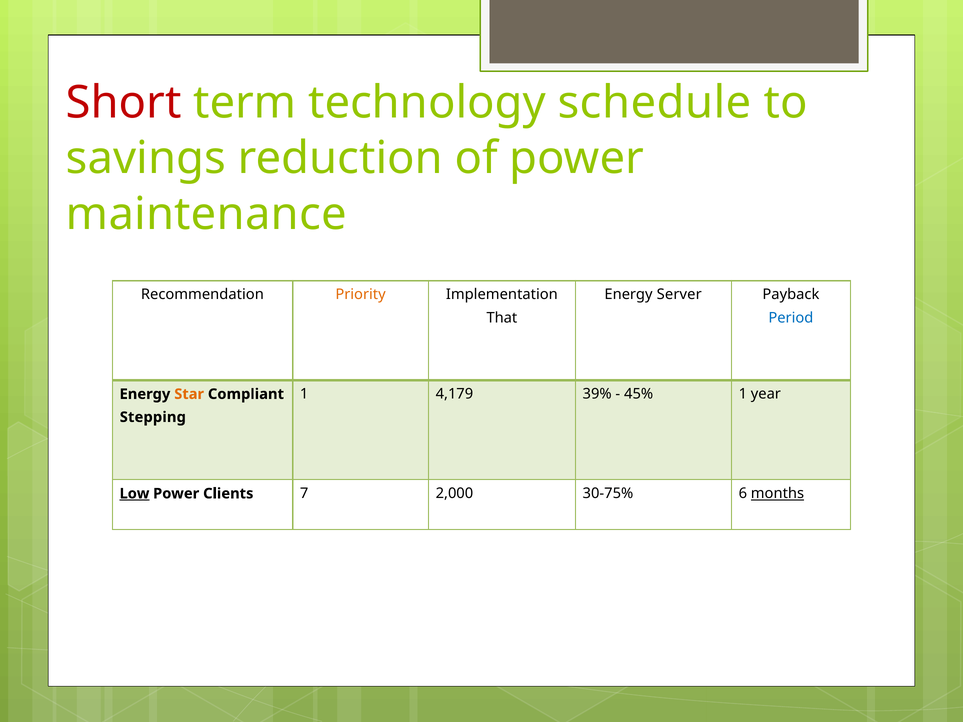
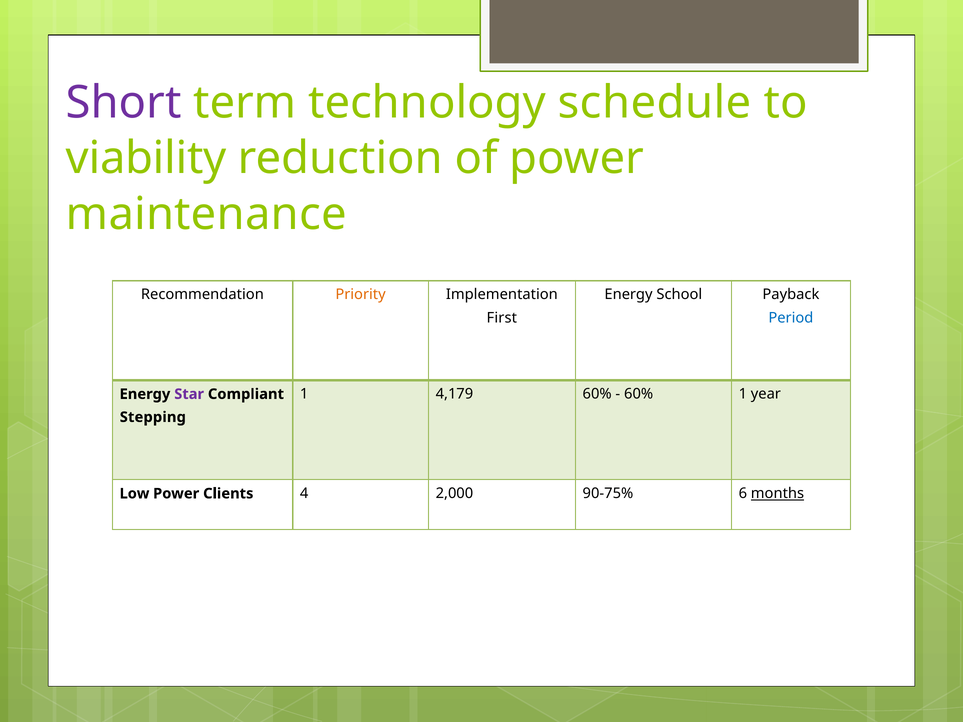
Short colour: red -> purple
savings: savings -> viability
Server: Server -> School
That: That -> First
4,179 39%: 39% -> 60%
45% at (639, 394): 45% -> 60%
Star colour: orange -> purple
Low underline: present -> none
7: 7 -> 4
30-75%: 30-75% -> 90-75%
